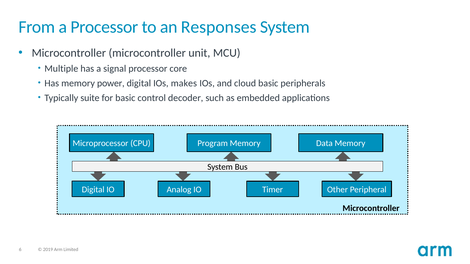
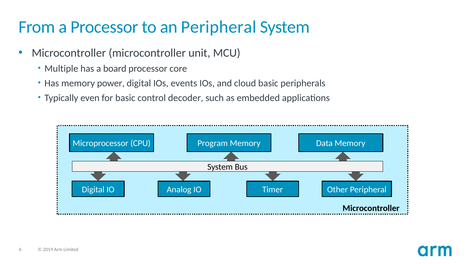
an Responses: Responses -> Peripheral
signal: signal -> board
makes: makes -> events
suite: suite -> even
